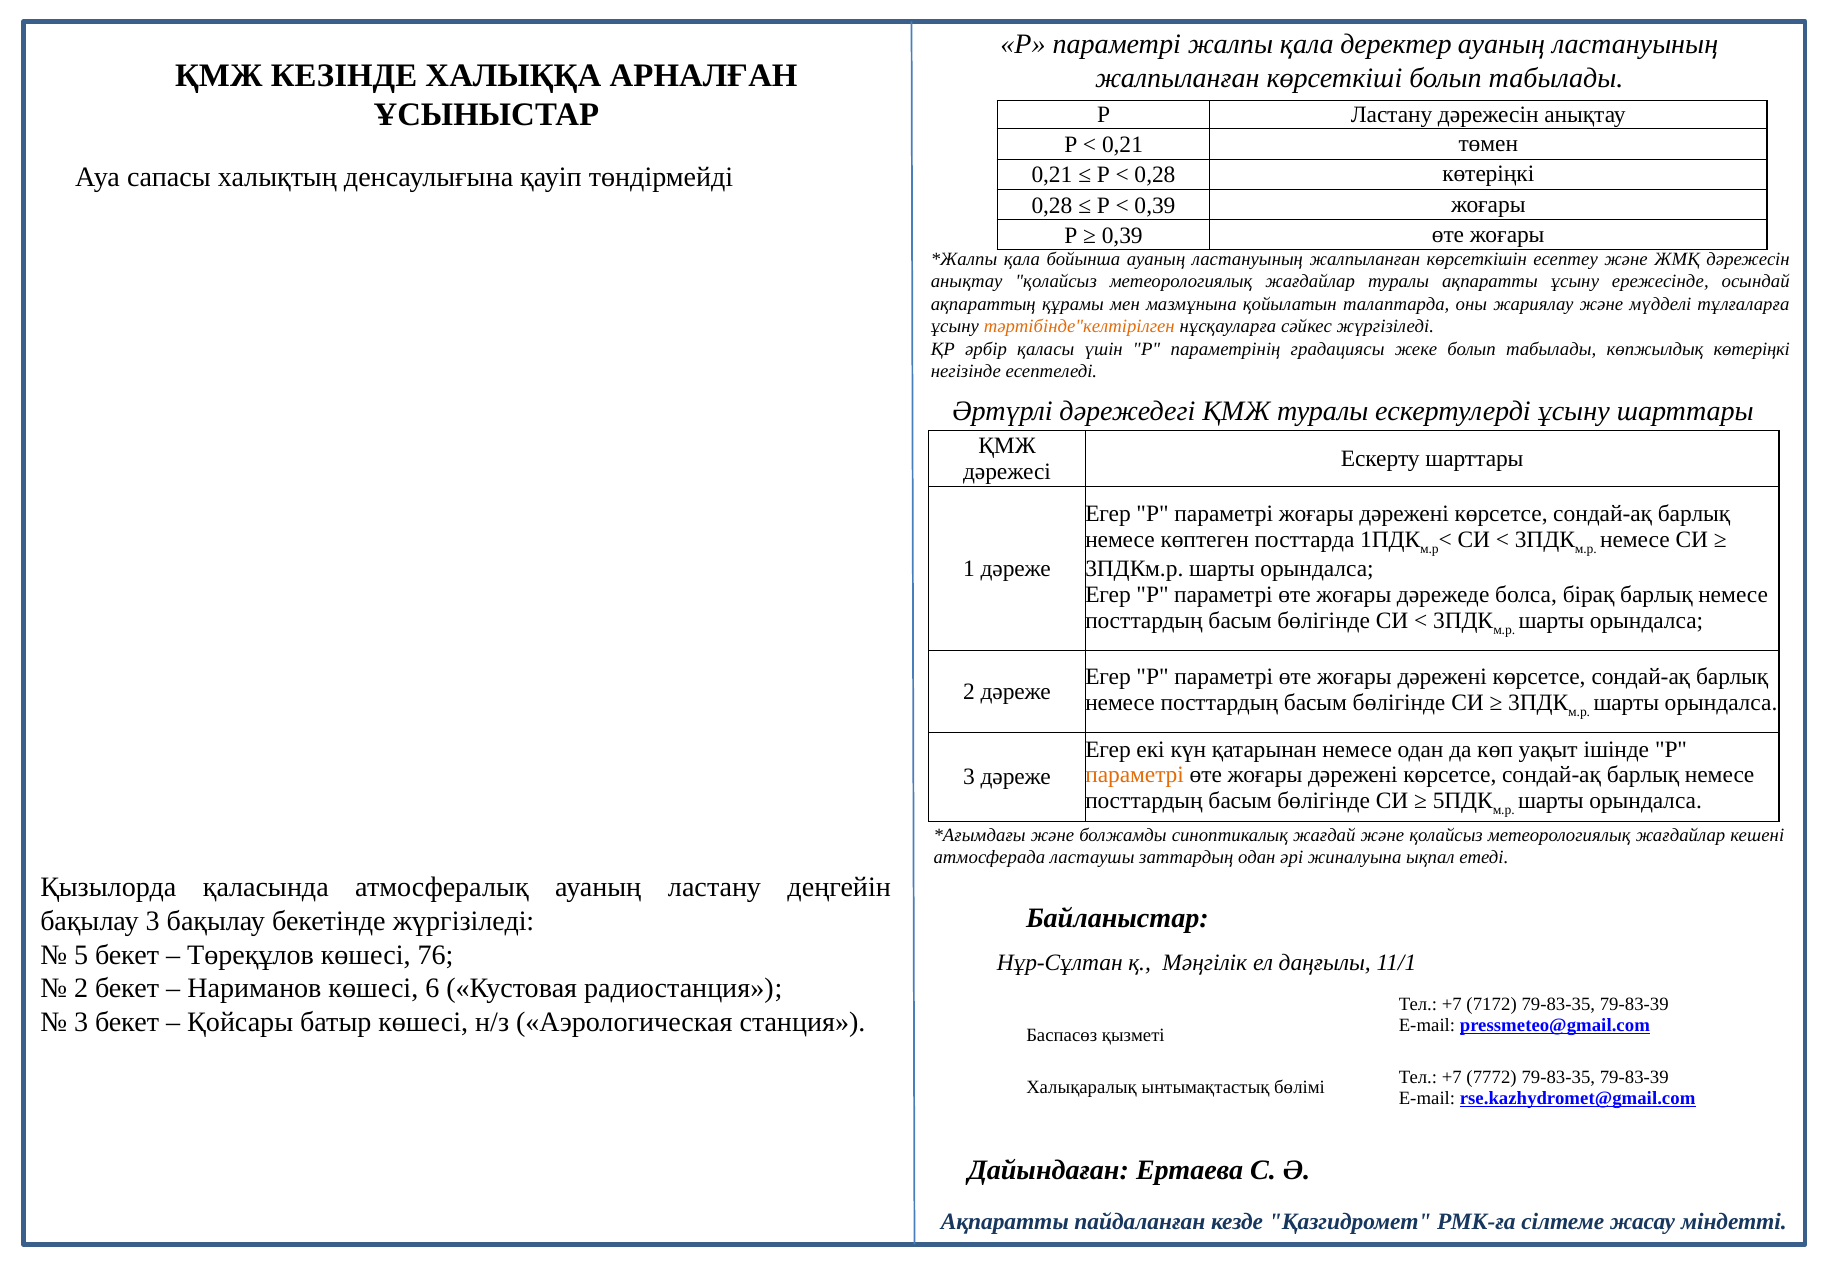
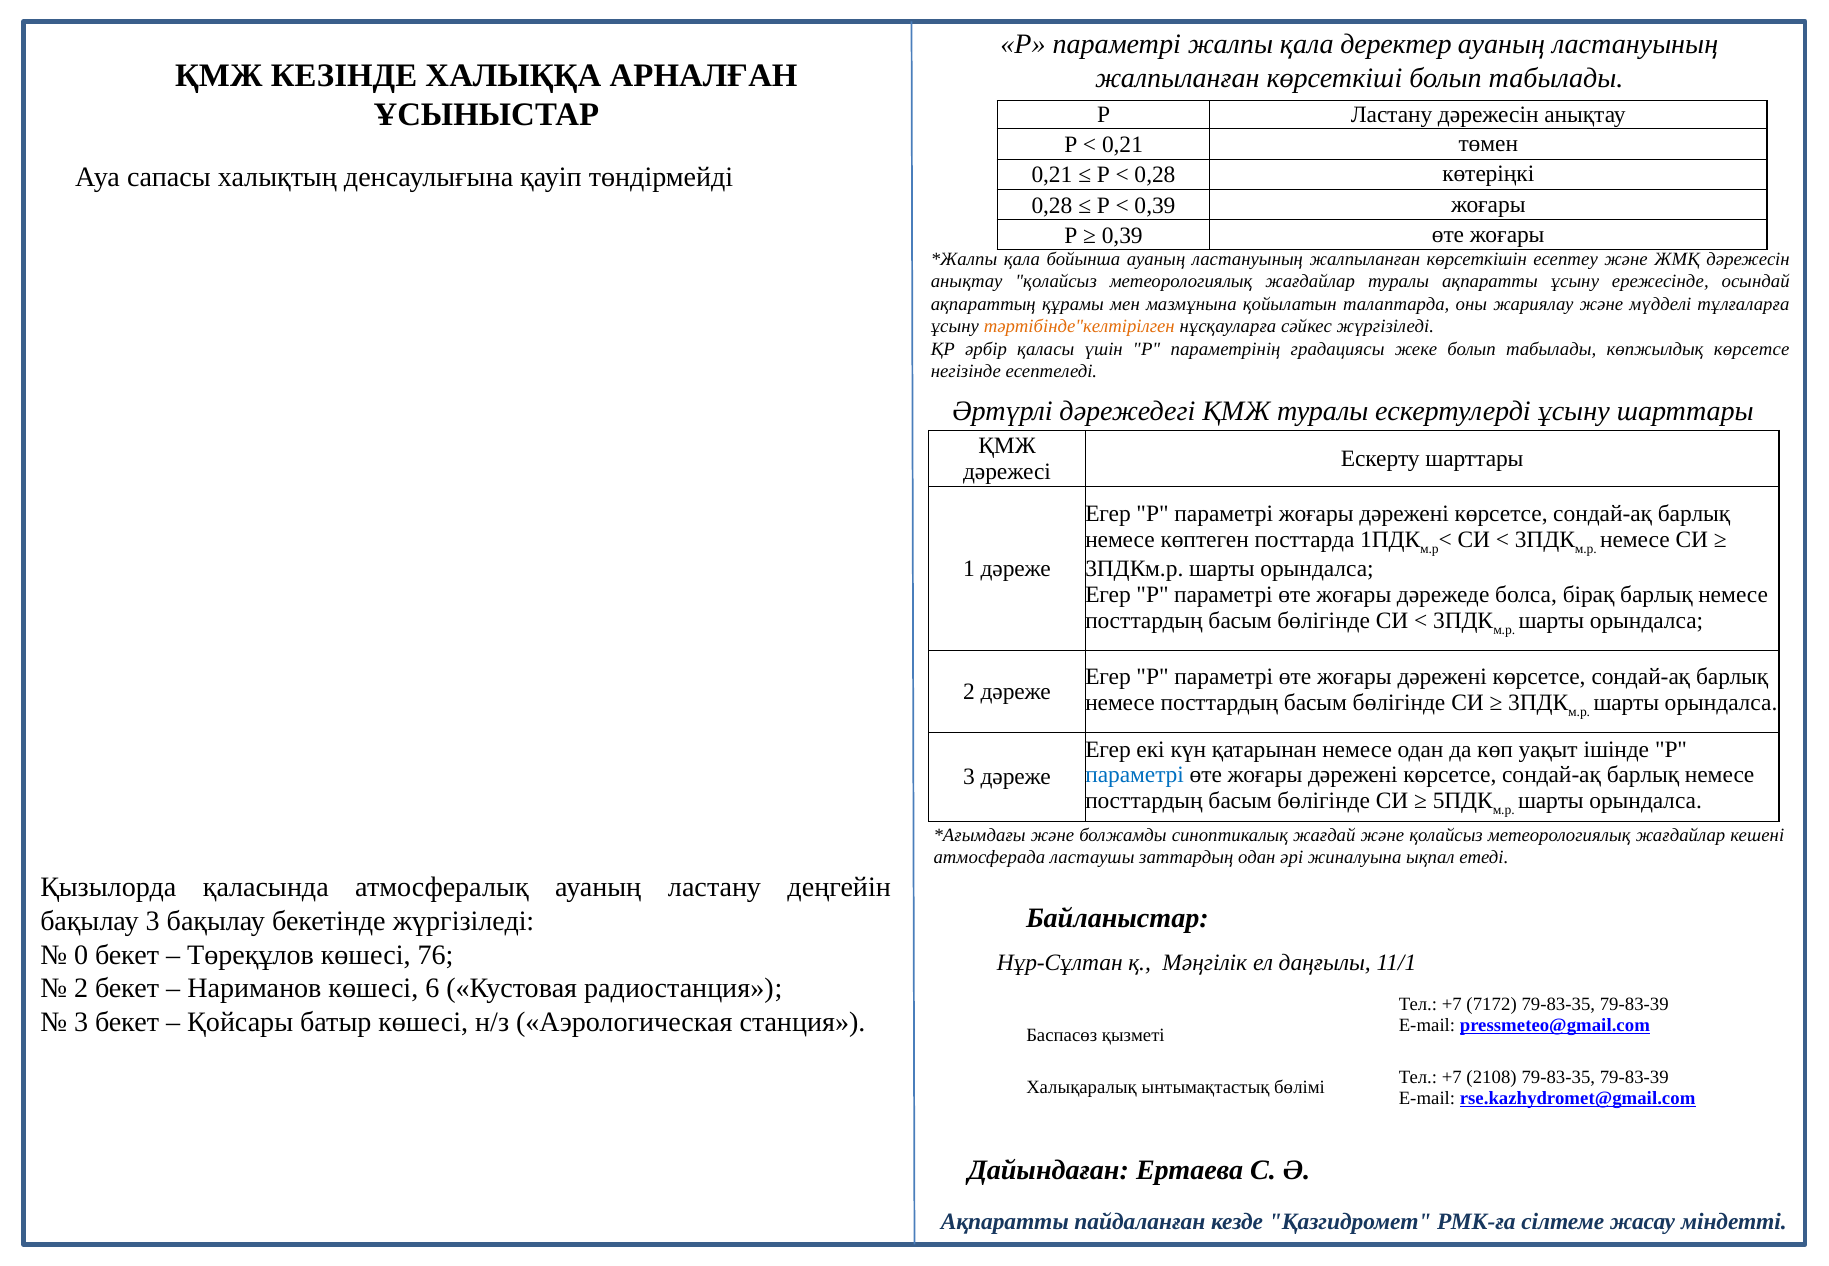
көпжылдық көтеріңкі: көтеріңкі -> көрсетсе
параметрі at (1135, 775) colour: orange -> blue
5: 5 -> 0
7772: 7772 -> 2108
